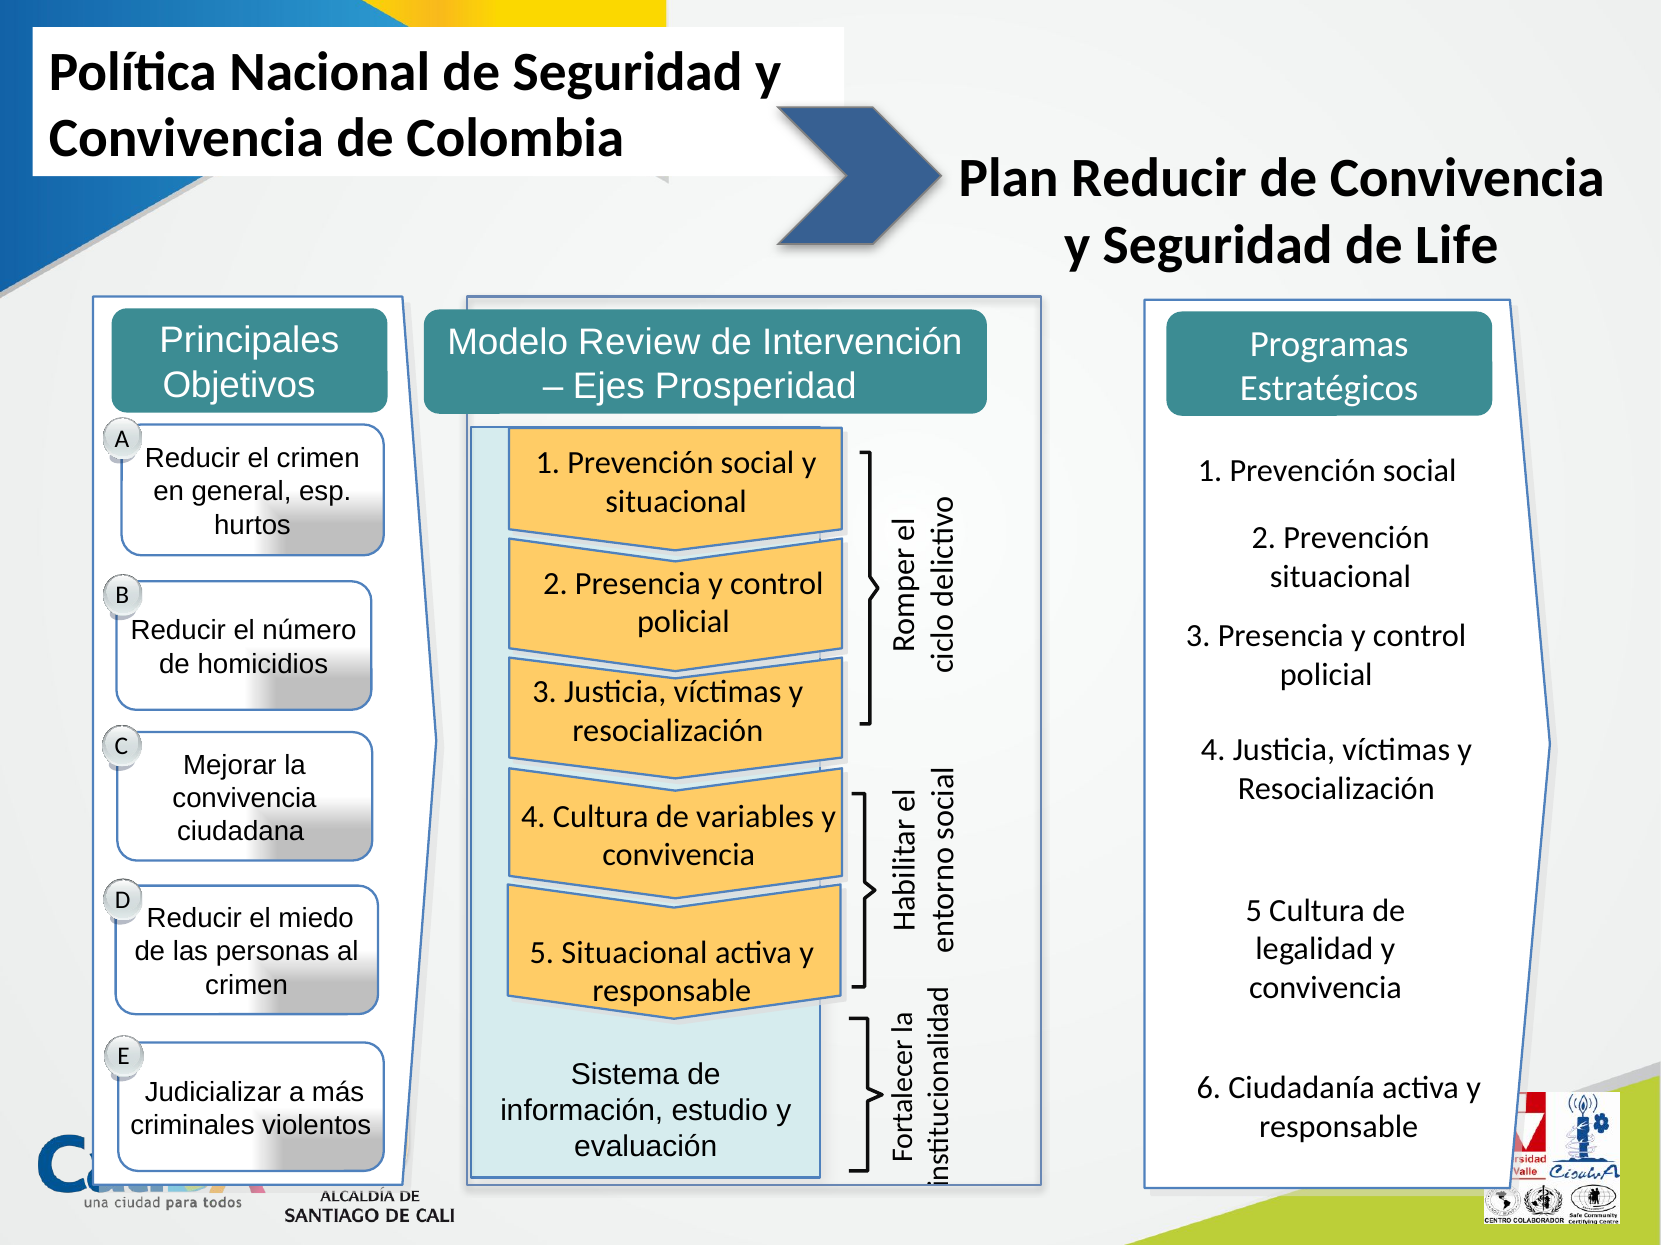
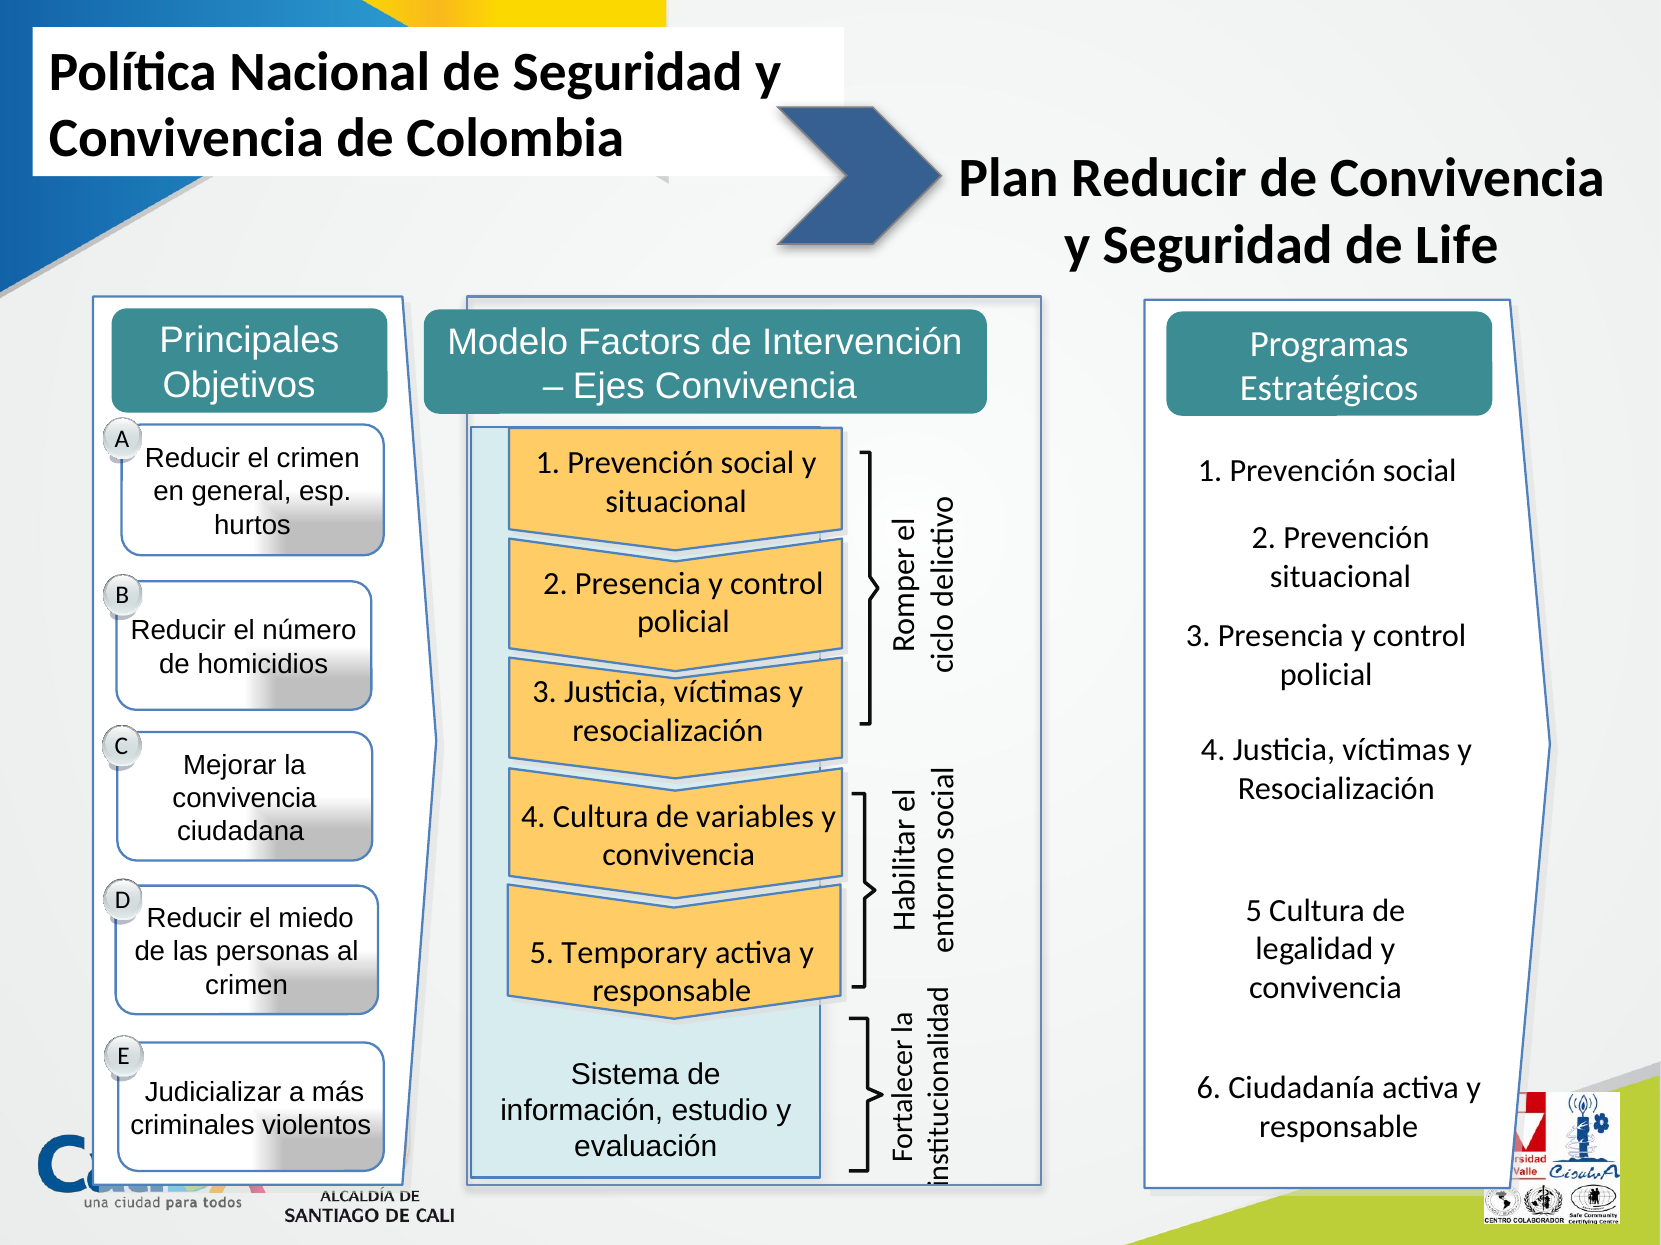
Review: Review -> Factors
Ejes Prosperidad: Prosperidad -> Convivencia
5 Situacional: Situacional -> Temporary
